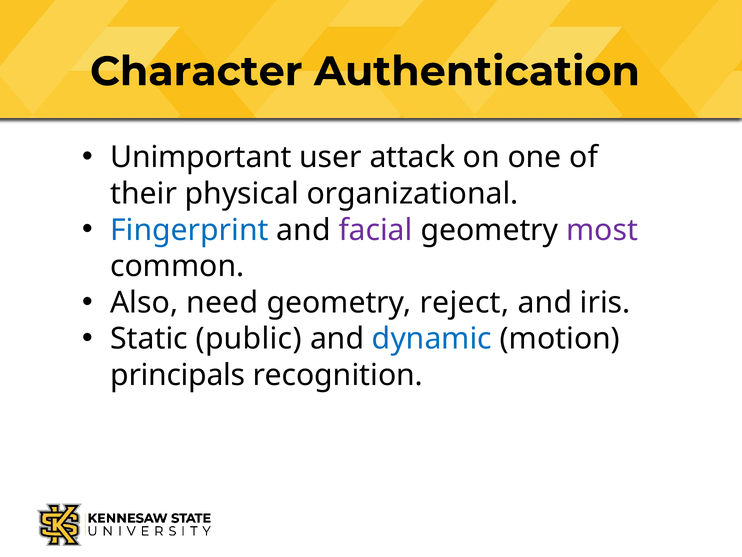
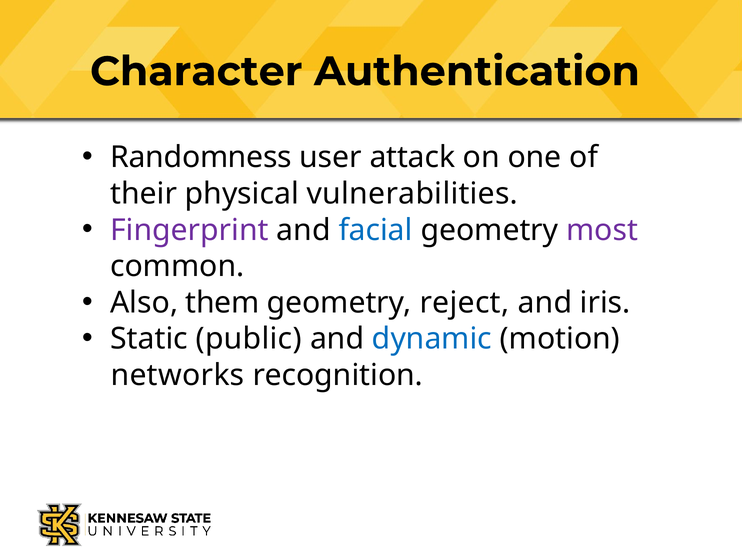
Unimportant: Unimportant -> Randomness
organizational: organizational -> vulnerabilities
Fingerprint colour: blue -> purple
facial colour: purple -> blue
need: need -> them
principals: principals -> networks
